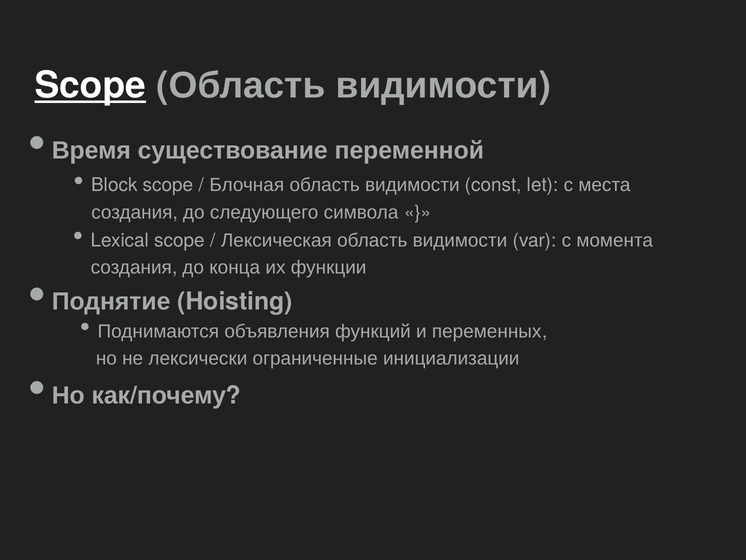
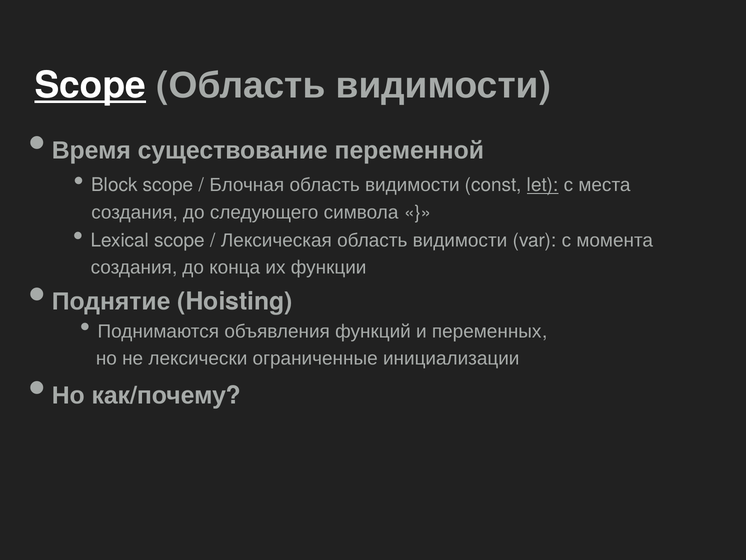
let underline: none -> present
